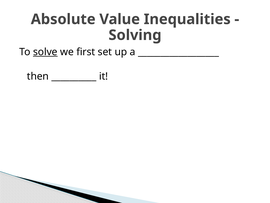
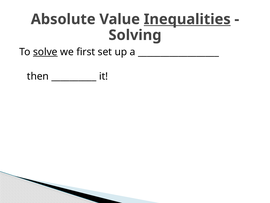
Inequalities underline: none -> present
